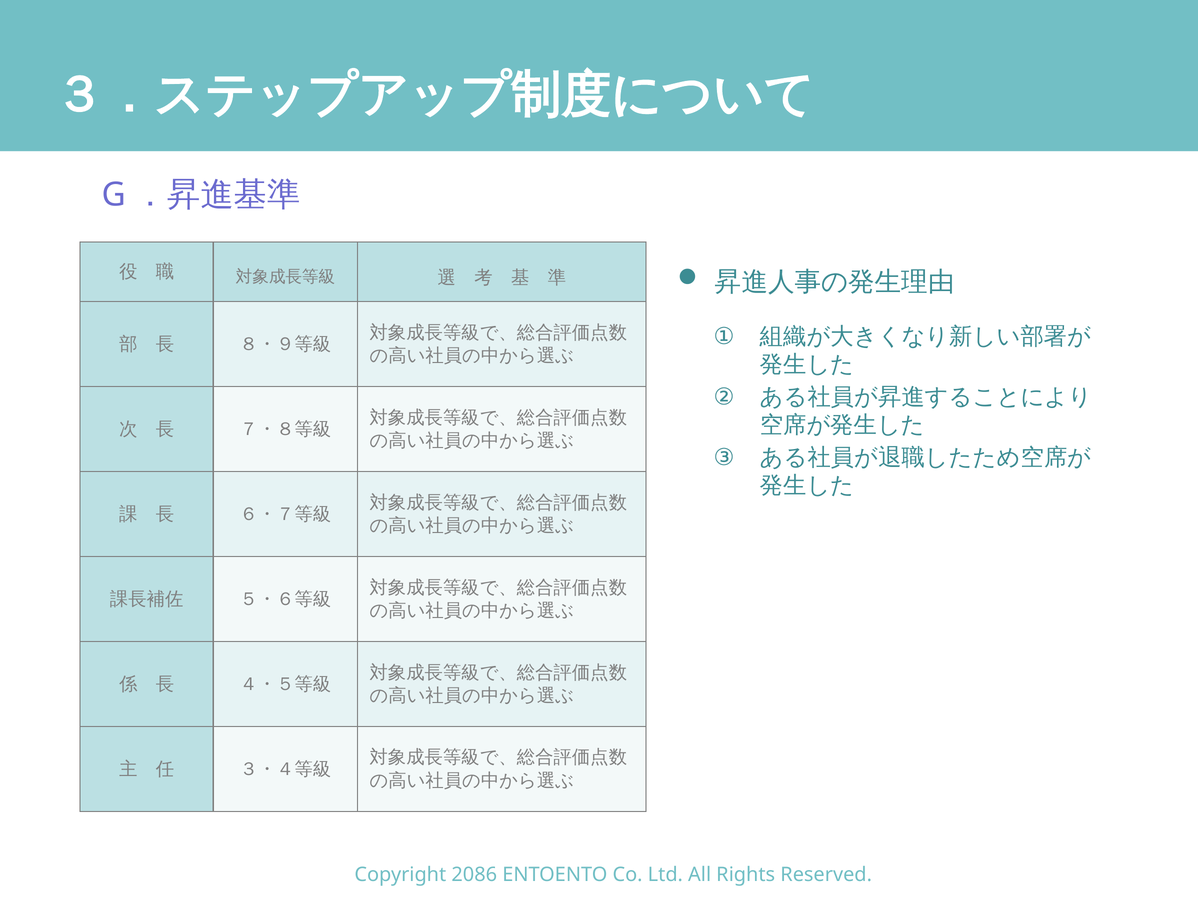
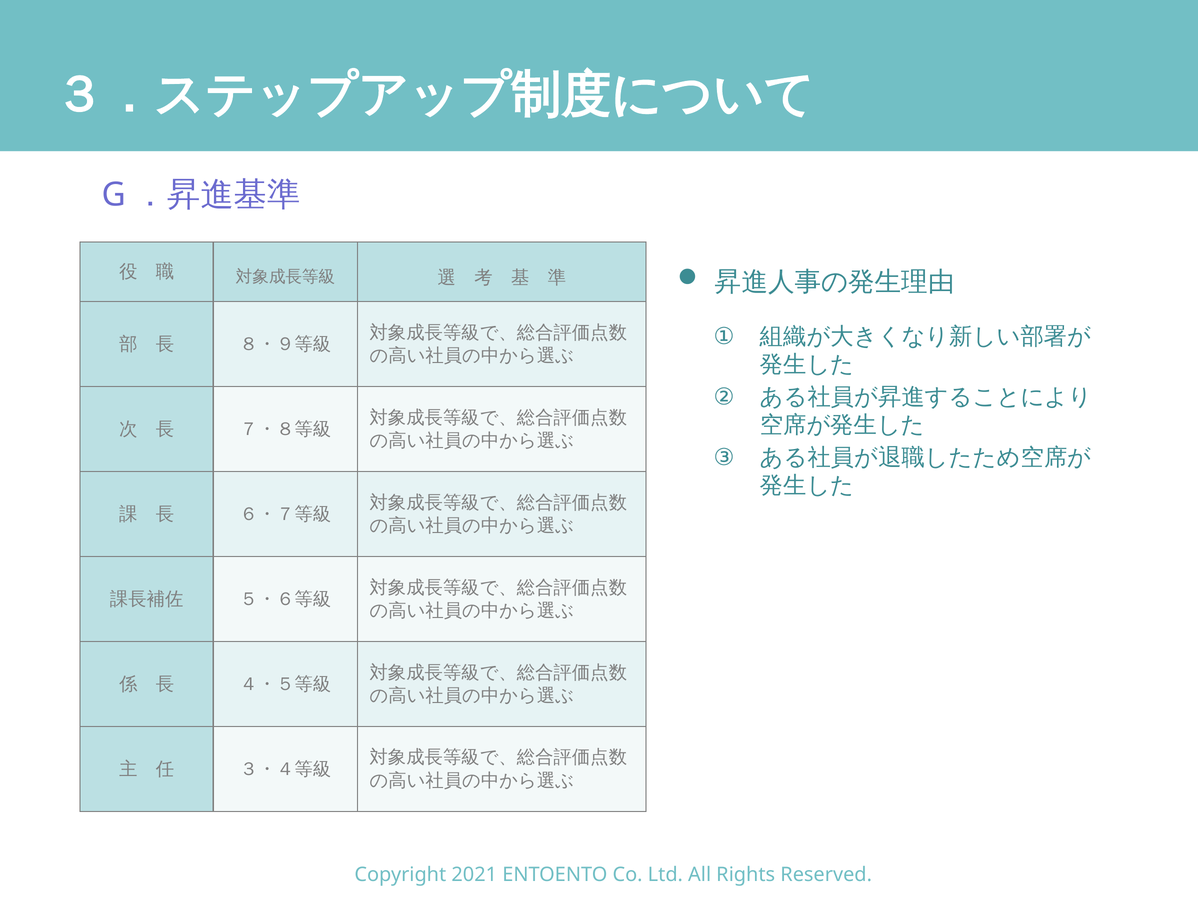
2086: 2086 -> 2021
